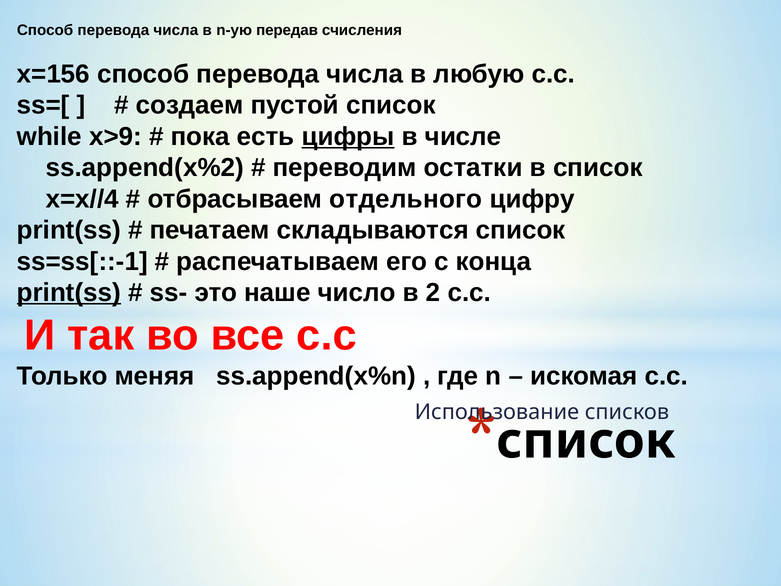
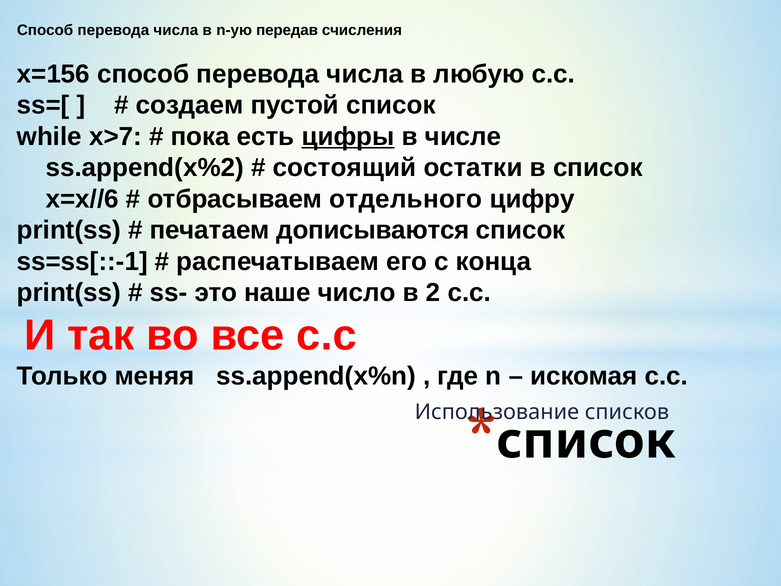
x>9: x>9 -> x>7
переводим: переводим -> состоящий
x=x//4: x=x//4 -> x=x//6
складываются: складываются -> дописываются
print(ss at (69, 293) underline: present -> none
